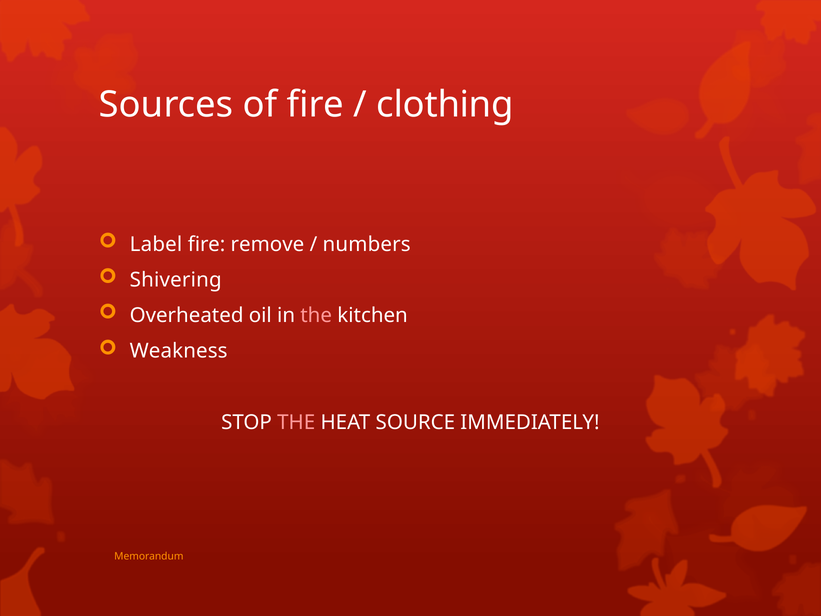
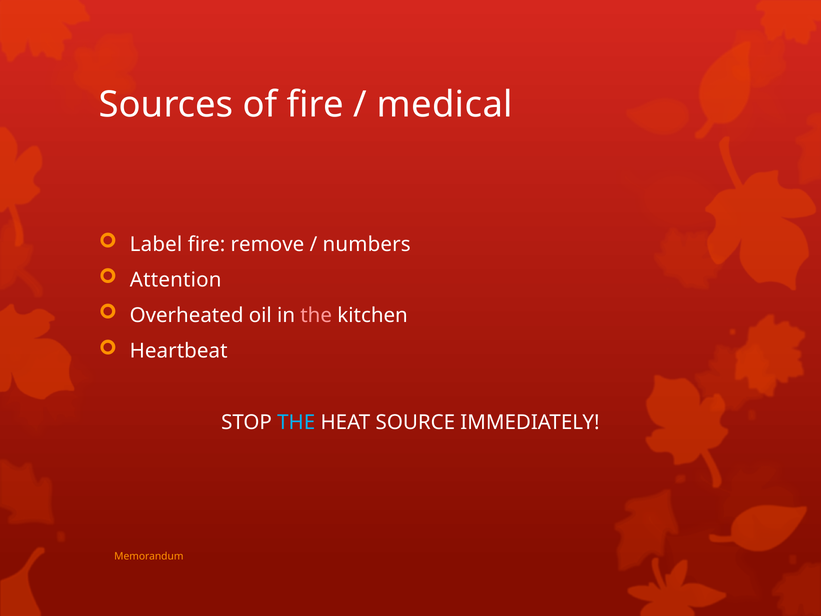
clothing: clothing -> medical
Shivering: Shivering -> Attention
Weakness: Weakness -> Heartbeat
THE at (296, 422) colour: pink -> light blue
